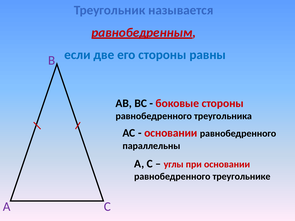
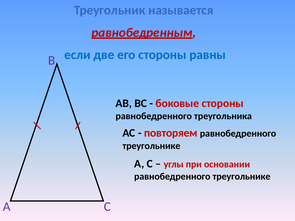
основании at (171, 133): основании -> повторяем
параллельны at (151, 146): параллельны -> треугольнике
